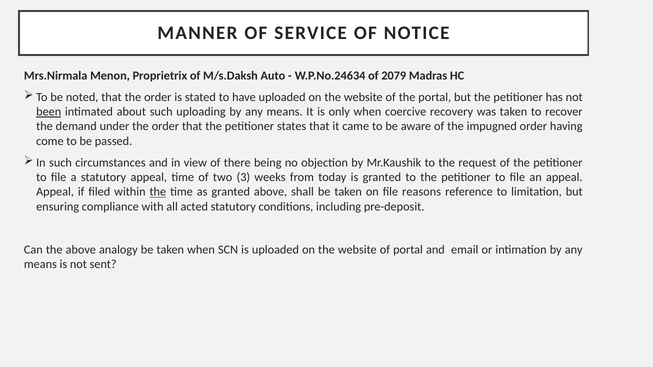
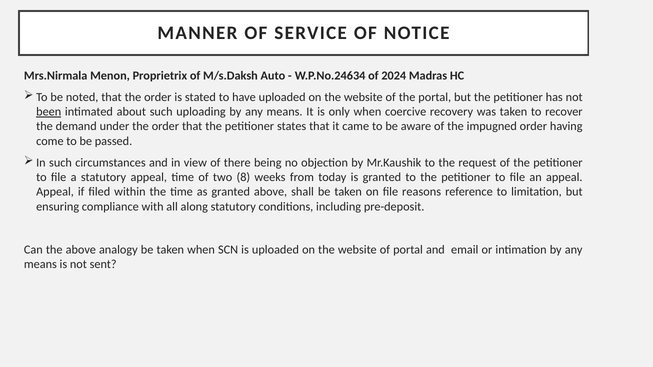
2079: 2079 -> 2024
3: 3 -> 8
the at (158, 192) underline: present -> none
acted: acted -> along
